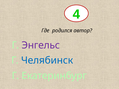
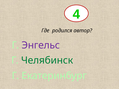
Челябинск colour: blue -> green
